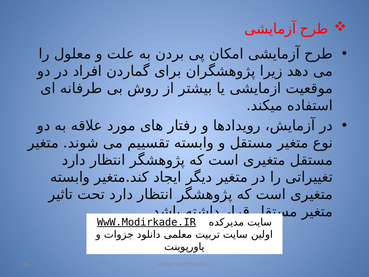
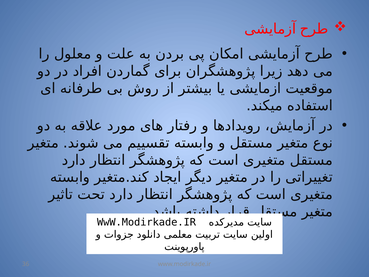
WwW.Modirkade.IR at (146, 222) underline: present -> none
